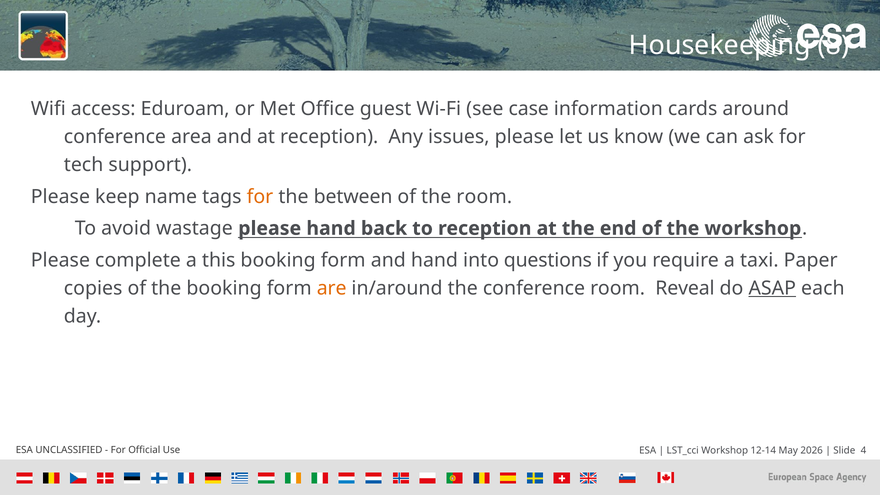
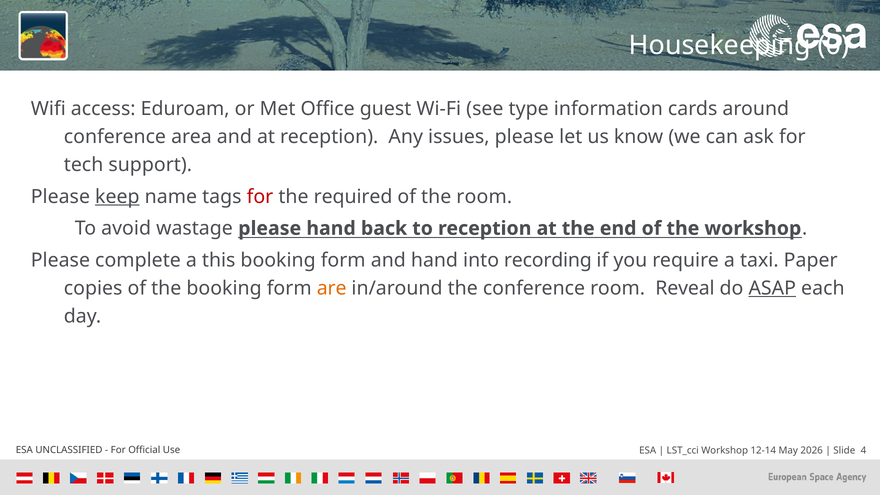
8: 8 -> 0
case: case -> type
keep underline: none -> present
for at (260, 197) colour: orange -> red
between: between -> required
questions: questions -> recording
